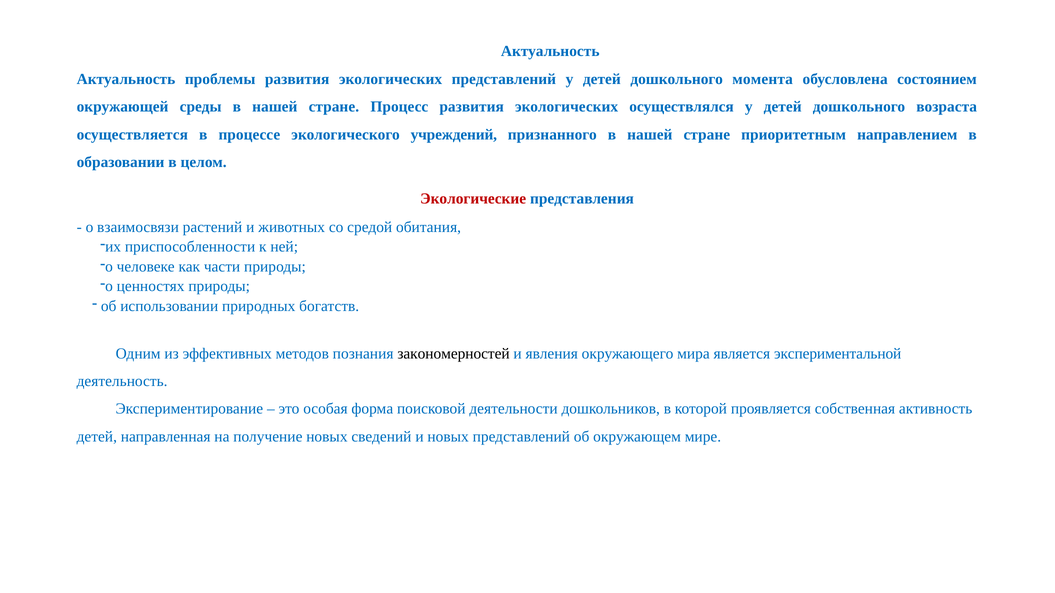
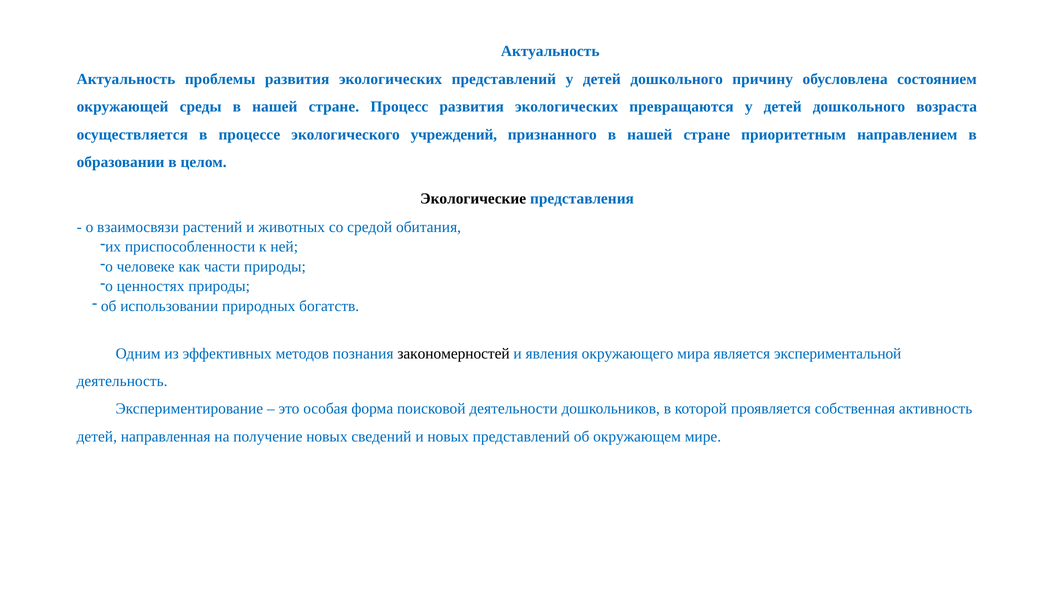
момента: момента -> причину
осуществлялся: осуществлялся -> превращаются
Экологические colour: red -> black
